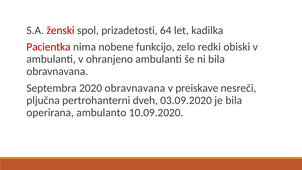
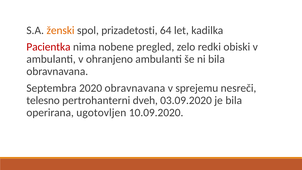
ženski colour: red -> orange
funkcijo: funkcijo -> pregled
preiskave: preiskave -> sprejemu
pljučna: pljučna -> telesno
ambulanto: ambulanto -> ugotovljen
